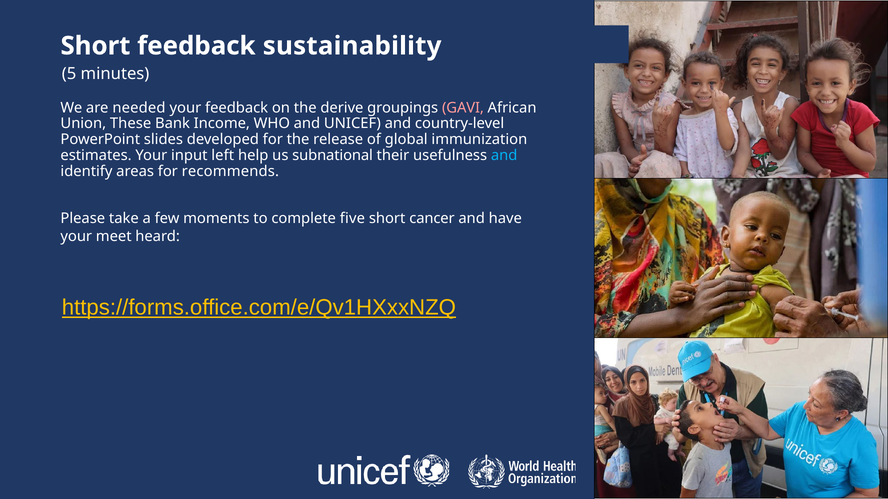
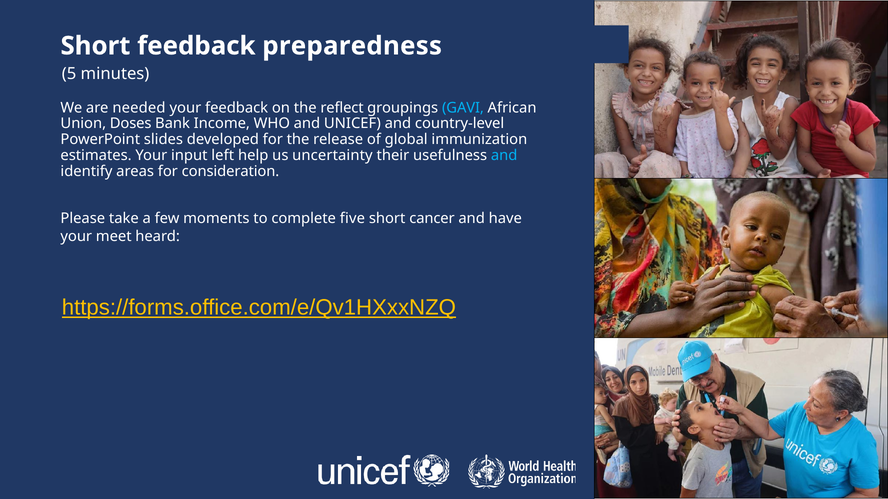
sustainability: sustainability -> preparedness
derive: derive -> reflect
GAVI colour: pink -> light blue
These: These -> Doses
subnational: subnational -> uncertainty
recommends: recommends -> consideration
